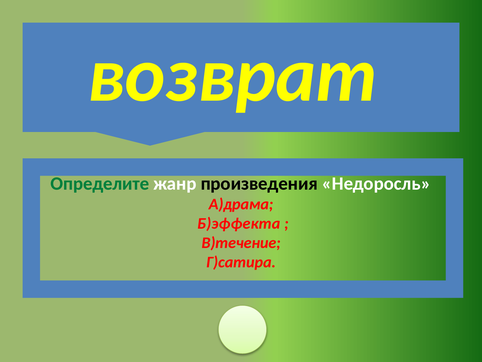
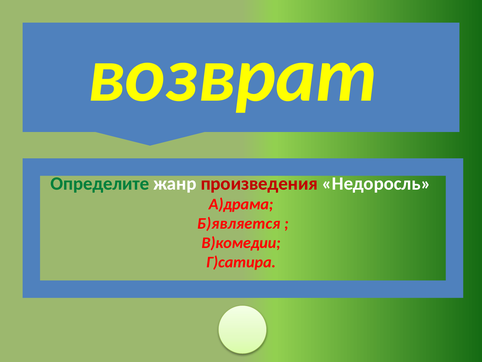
произведения colour: black -> red
Б)эффекта: Б)эффекта -> Б)является
В)течение: В)течение -> В)комедии
